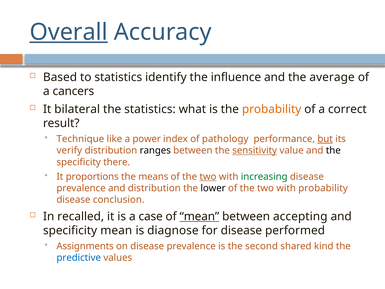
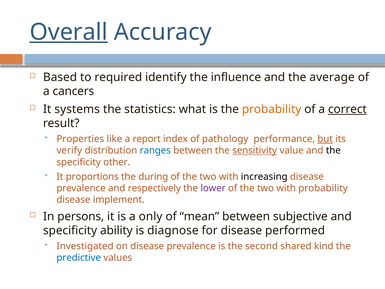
to statistics: statistics -> required
bilateral: bilateral -> systems
correct underline: none -> present
Technique: Technique -> Properties
power: power -> report
ranges colour: black -> blue
there: there -> other
means: means -> during
two at (208, 176) underline: present -> none
increasing colour: green -> black
and distribution: distribution -> respectively
lower colour: black -> purple
conclusion: conclusion -> implement
recalled: recalled -> persons
case: case -> only
mean at (199, 216) underline: present -> none
accepting: accepting -> subjective
specificity mean: mean -> ability
Assignments: Assignments -> Investigated
